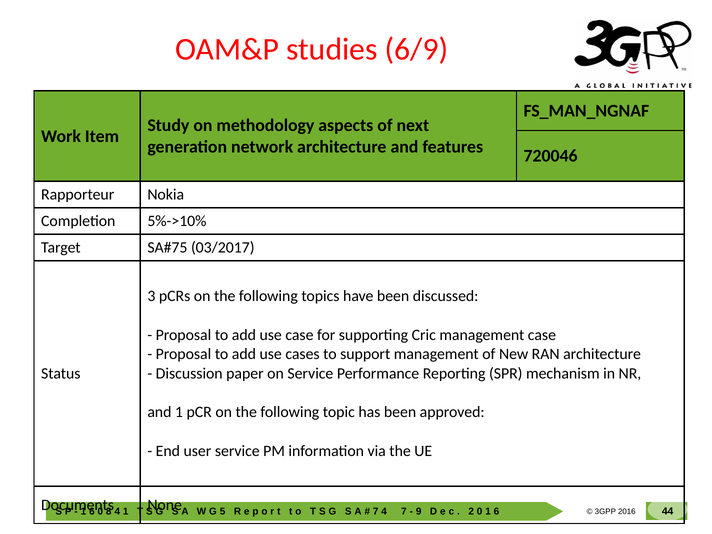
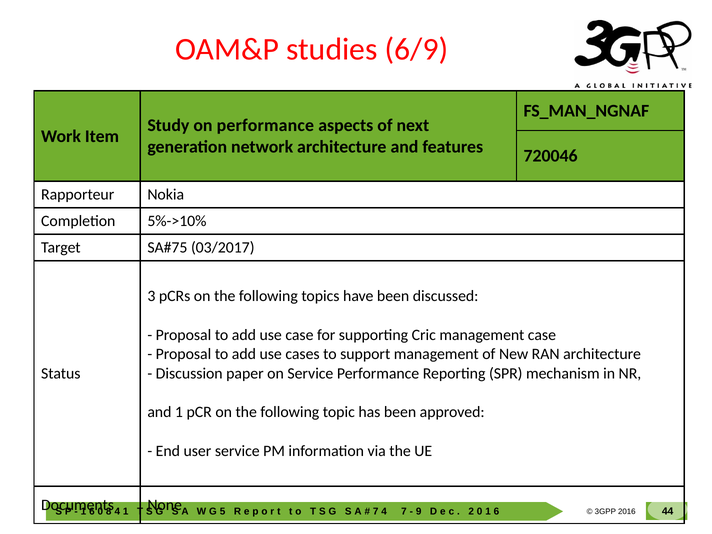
on methodology: methodology -> performance
